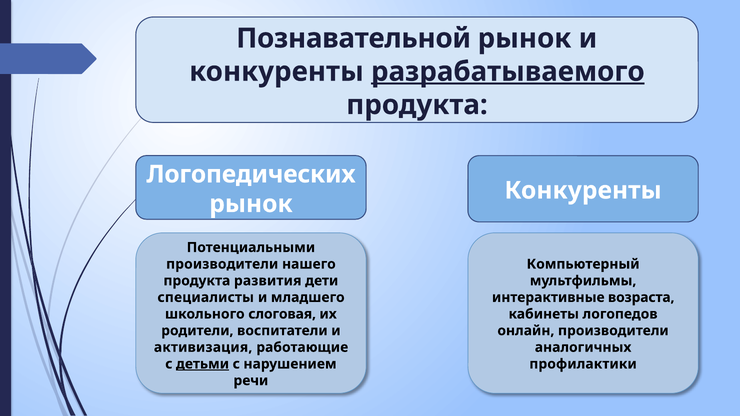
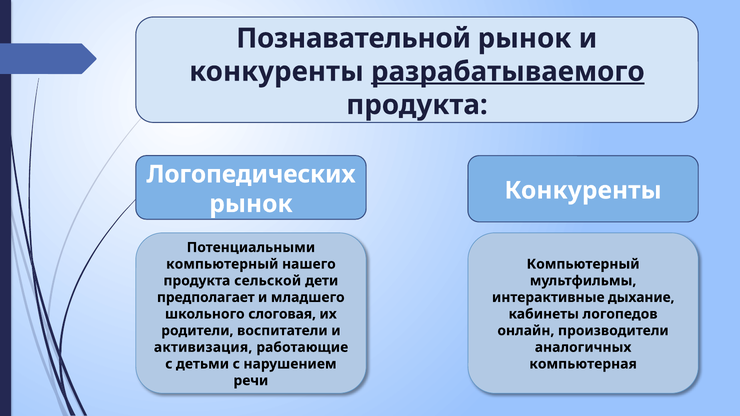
производители at (222, 264): производители -> компьютерный
развития: развития -> сельской
специалисты: специалисты -> предполагает
возраста: возраста -> дыхание
детьми underline: present -> none
профилактики: профилактики -> компьютерная
